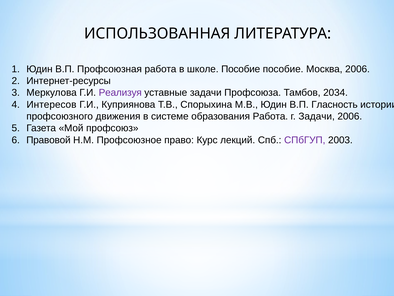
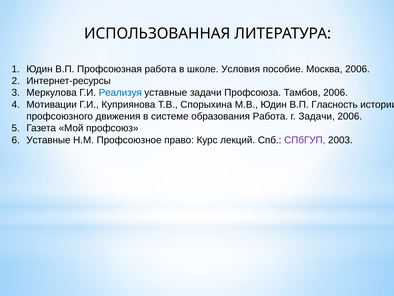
школе Пособие: Пособие -> Условия
Реализуя colour: purple -> blue
Тамбов 2034: 2034 -> 2006
Интересов: Интересов -> Мотивации
Правовой at (48, 140): Правовой -> Уставные
